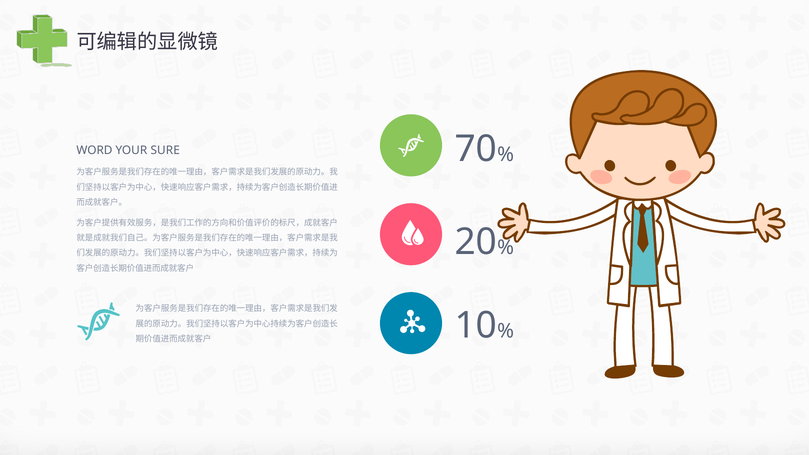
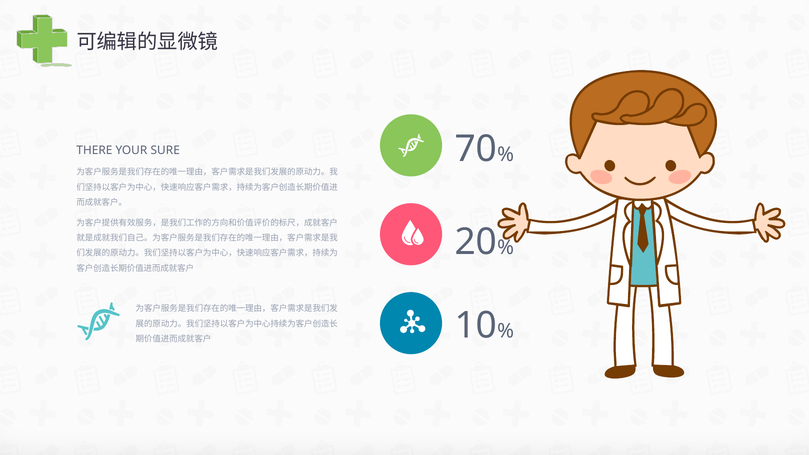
WORD: WORD -> THERE
